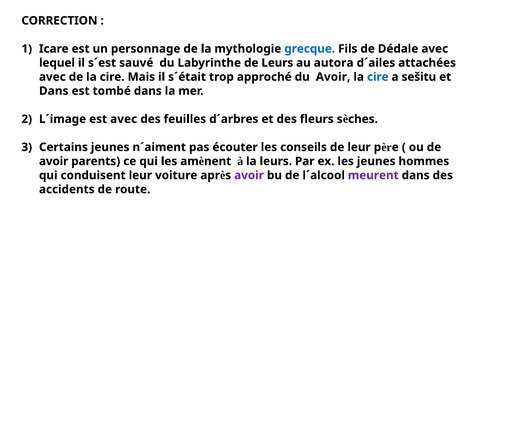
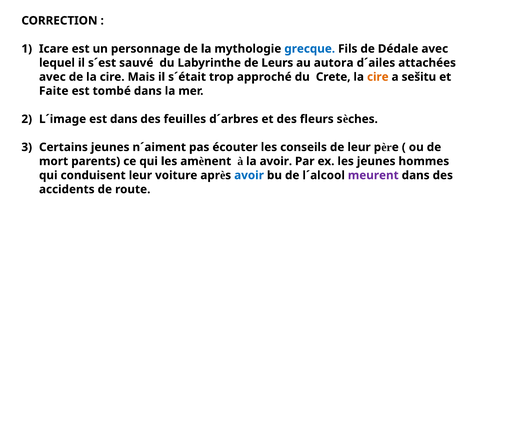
du Avoir: Avoir -> Crete
cire at (378, 77) colour: blue -> orange
Dans at (54, 91): Dans -> Faite
est avec: avec -> dans
avoir at (54, 161): avoir -> mort
la leurs: leurs -> avoir
avoir at (249, 175) colour: purple -> blue
